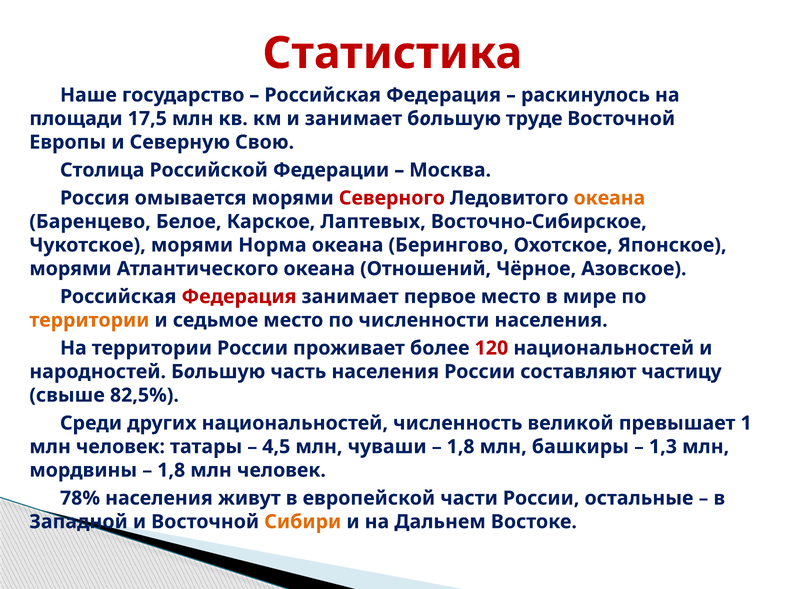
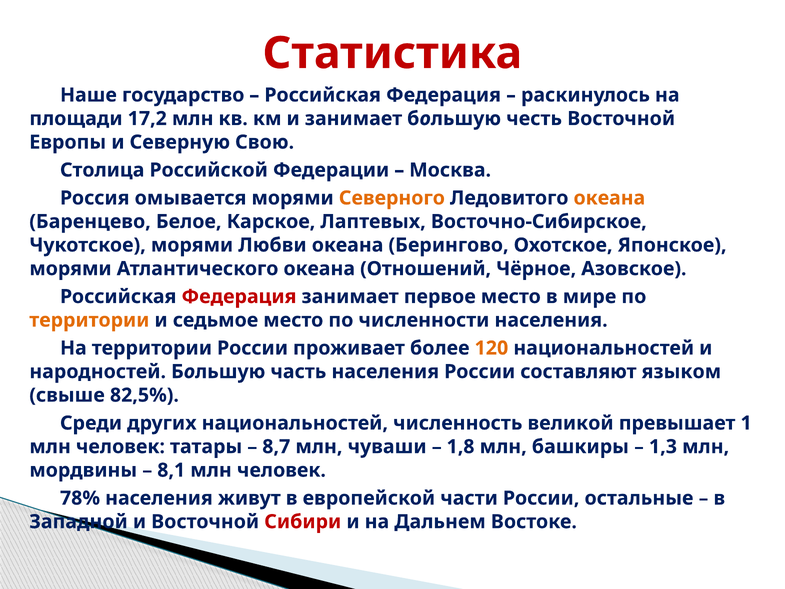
17,5: 17,5 -> 17,2
труде: труде -> честь
Северного colour: red -> orange
Норма: Норма -> Любви
120 colour: red -> orange
частицу: частицу -> языком
4,5: 4,5 -> 8,7
1,8 at (171, 470): 1,8 -> 8,1
Сибири colour: orange -> red
